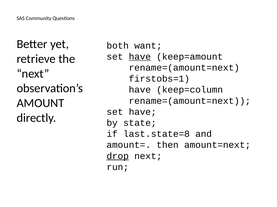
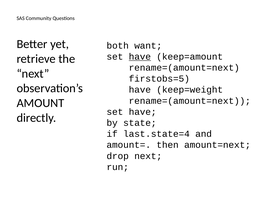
firstobs=1: firstobs=1 -> firstobs=5
keep=column: keep=column -> keep=weight
last.state=8: last.state=8 -> last.state=4
drop underline: present -> none
